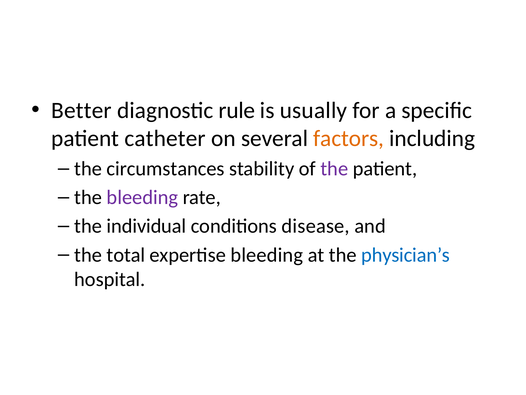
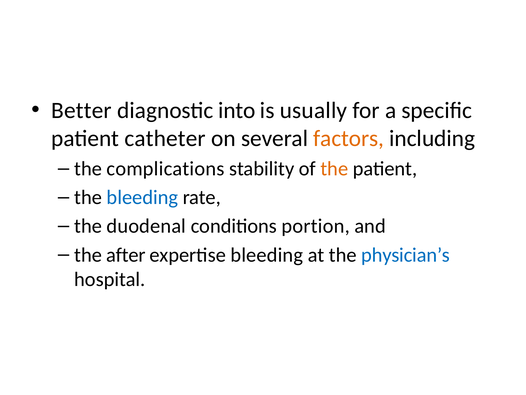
rule: rule -> into
circumstances: circumstances -> complications
the at (334, 169) colour: purple -> orange
bleeding at (142, 197) colour: purple -> blue
individual: individual -> duodenal
disease: disease -> portion
total: total -> after
